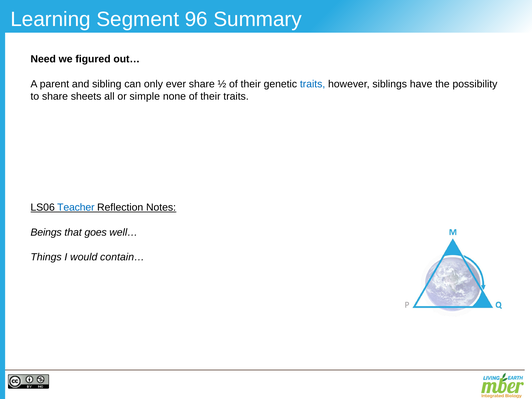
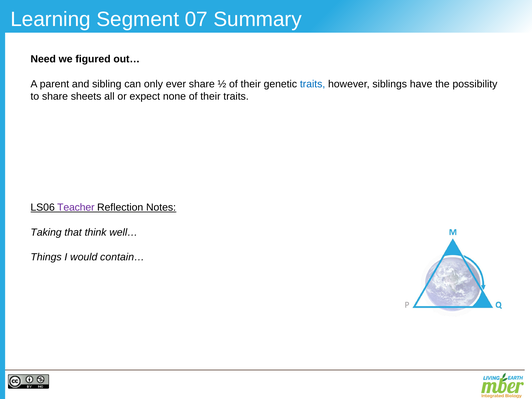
96: 96 -> 07
simple: simple -> expect
Teacher colour: blue -> purple
Beings: Beings -> Taking
goes: goes -> think
